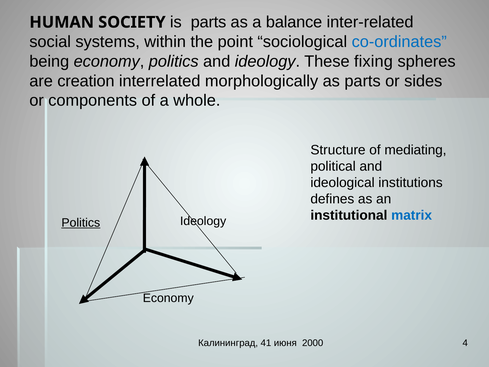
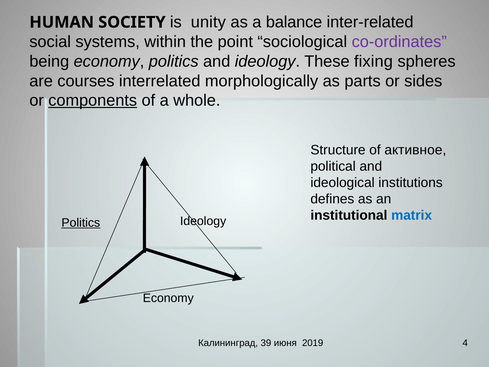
is parts: parts -> unity
co-ordinates colour: blue -> purple
creation: creation -> courses
components underline: none -> present
mediating: mediating -> активное
41: 41 -> 39
2000: 2000 -> 2019
